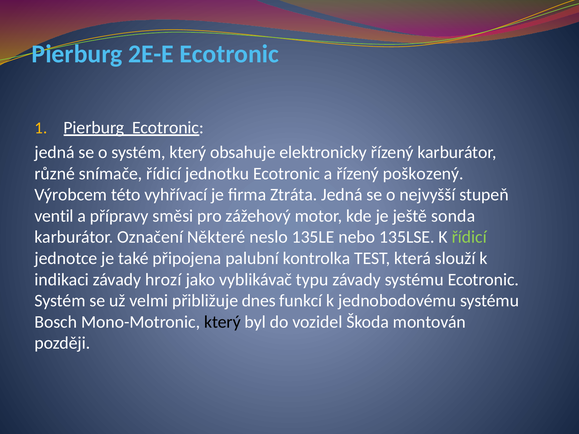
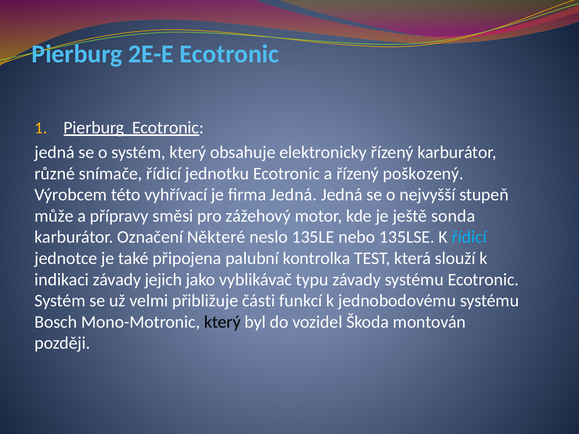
firma Ztráta: Ztráta -> Jedná
ventil: ventil -> může
řídicí at (469, 237) colour: light green -> light blue
hrozí: hrozí -> jejich
dnes: dnes -> části
